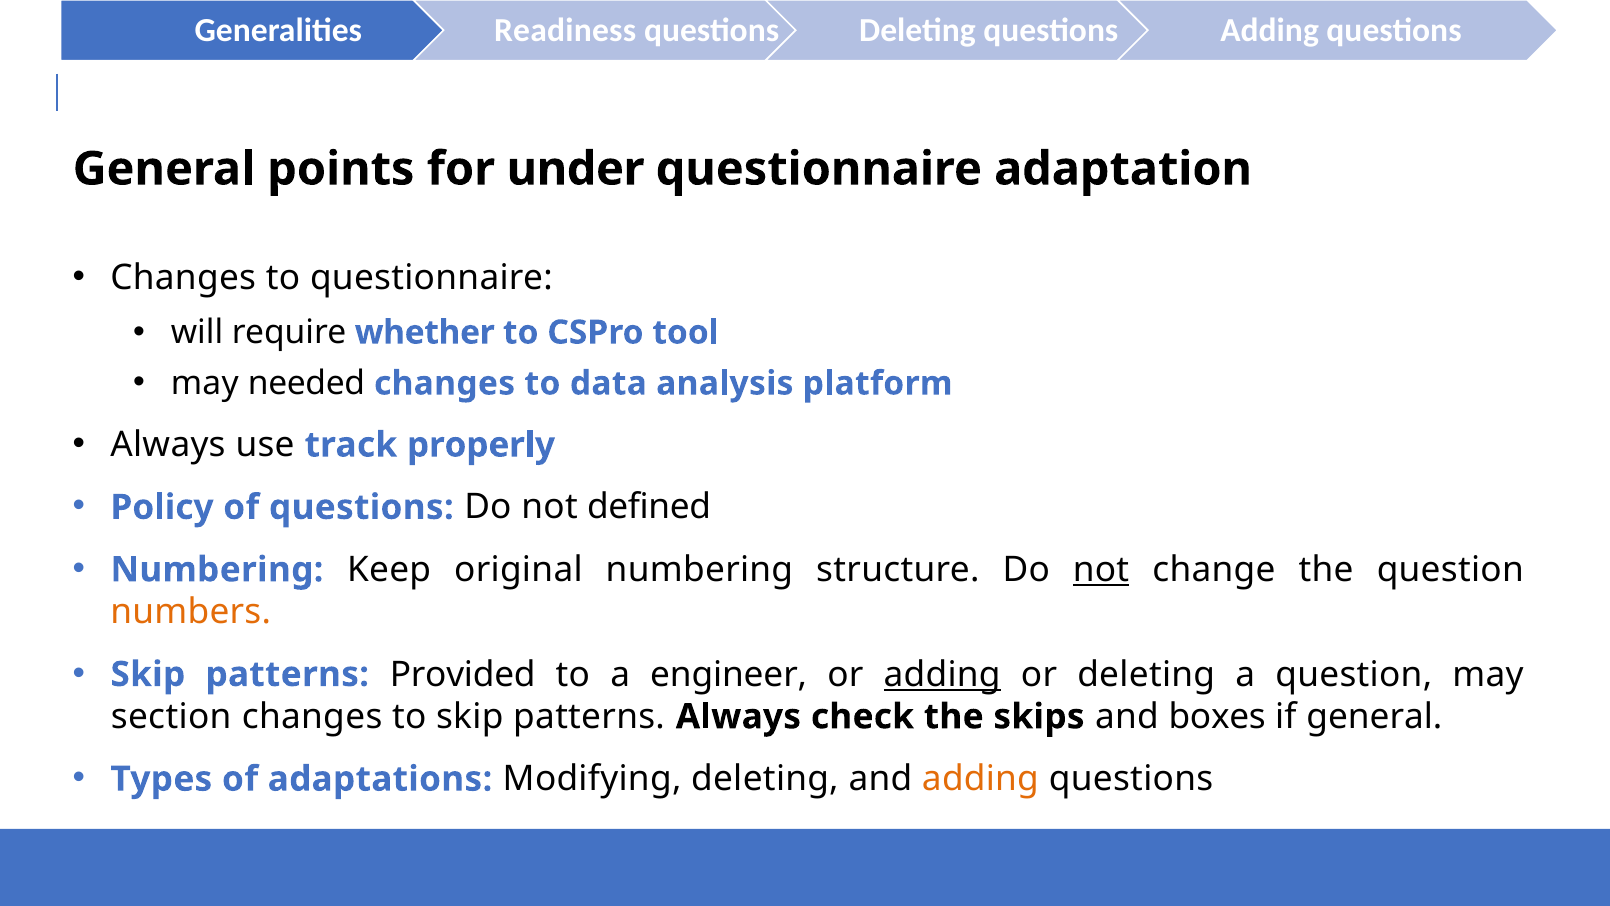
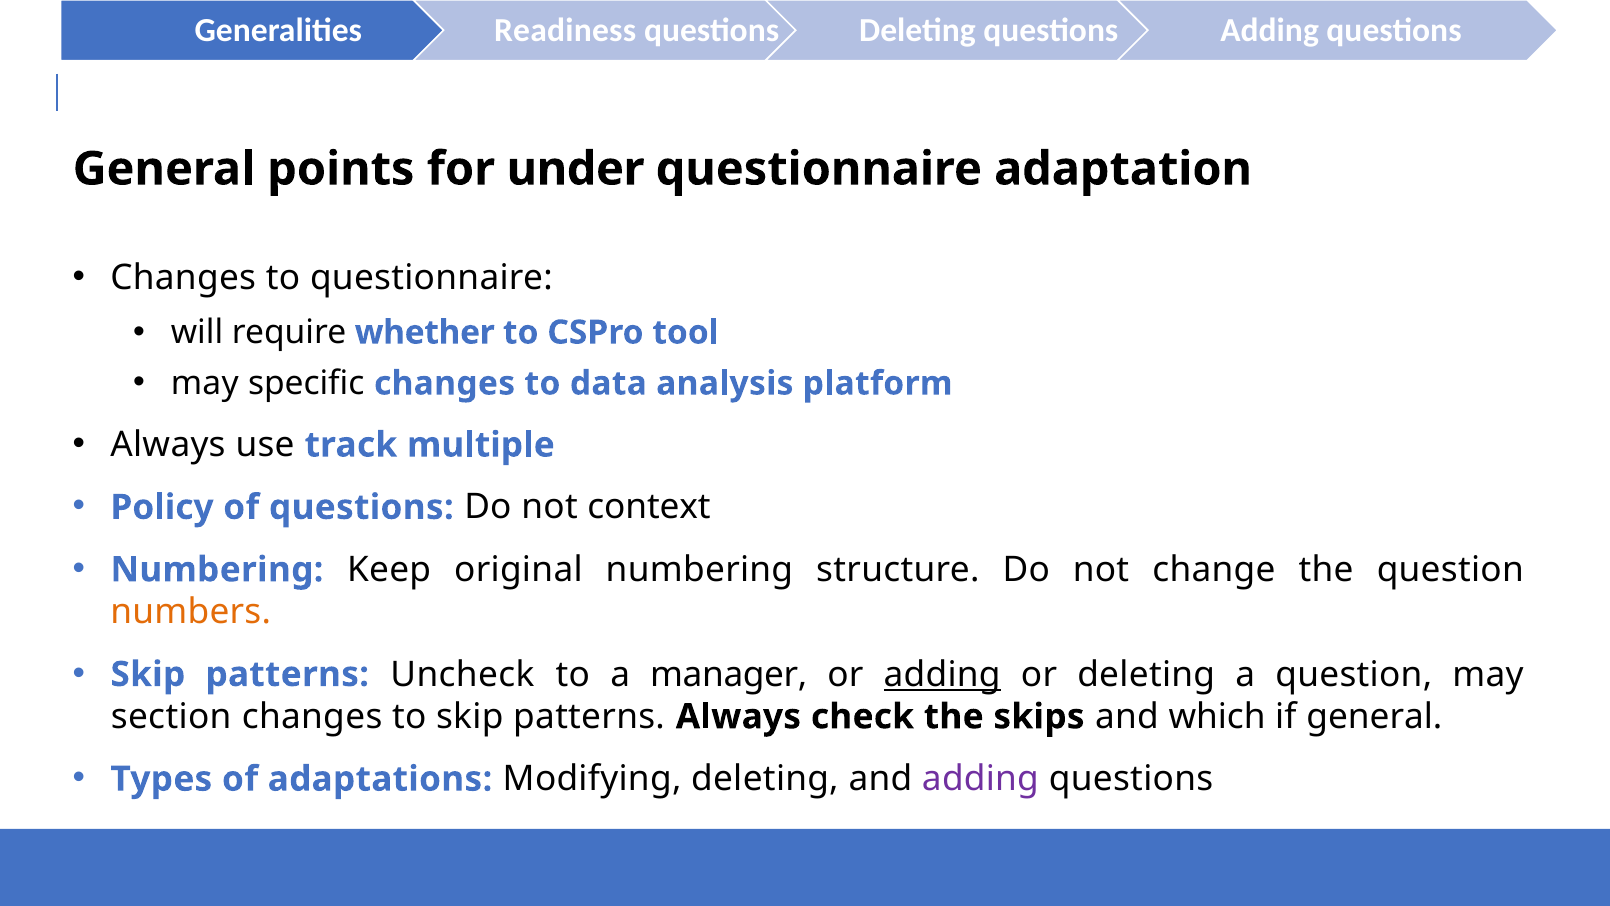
needed: needed -> specific
properly: properly -> multiple
defined: defined -> context
not at (1101, 569) underline: present -> none
Provided: Provided -> Uncheck
engineer: engineer -> manager
boxes: boxes -> which
adding at (980, 779) colour: orange -> purple
